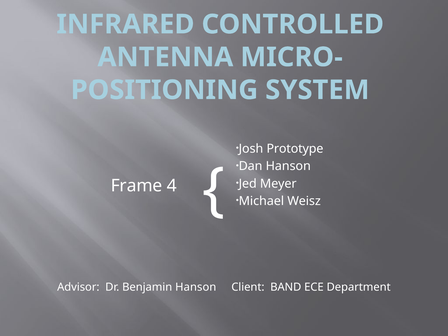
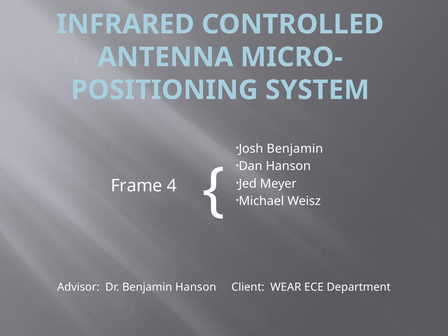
Josh Prototype: Prototype -> Benjamin
BAND: BAND -> WEAR
